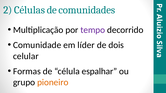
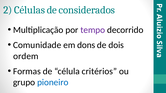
comunidades: comunidades -> considerados
líder: líder -> dons
celular: celular -> ordem
espalhar: espalhar -> critérios
pioneiro colour: orange -> blue
